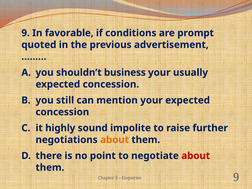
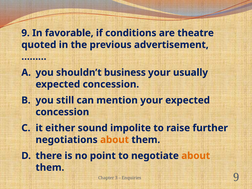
prompt: prompt -> theatre
highly: highly -> either
about at (196, 156) colour: red -> orange
